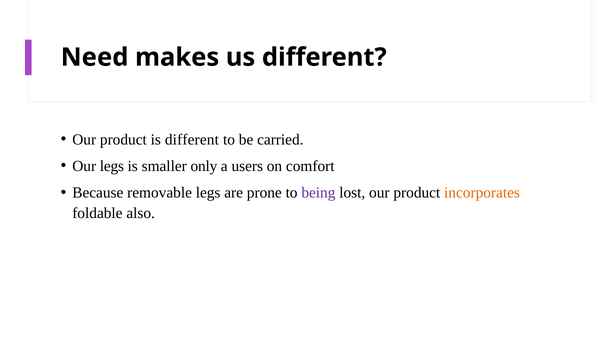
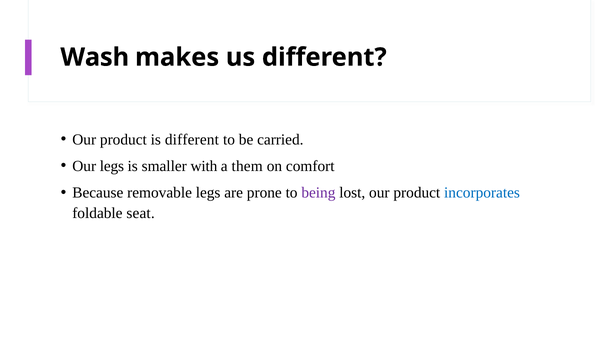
Need: Need -> Wash
only: only -> with
users: users -> them
incorporates colour: orange -> blue
also: also -> seat
